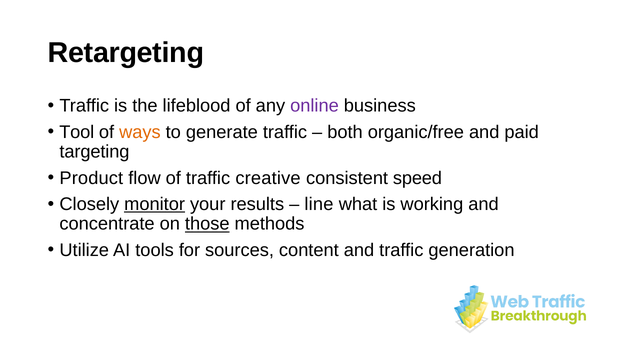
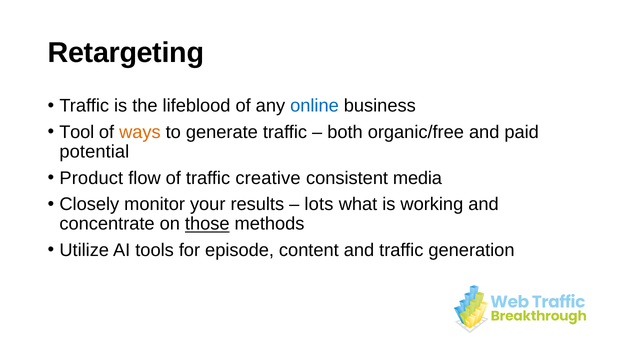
online colour: purple -> blue
targeting: targeting -> potential
speed: speed -> media
monitor underline: present -> none
line: line -> lots
sources: sources -> episode
